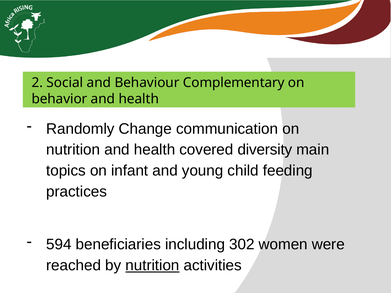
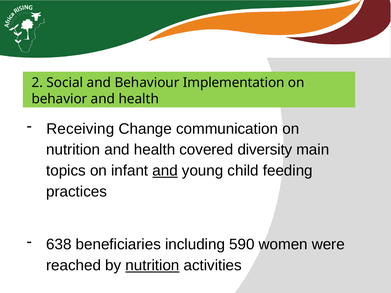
Complementary: Complementary -> Implementation
Randomly: Randomly -> Receiving
and at (165, 171) underline: none -> present
594: 594 -> 638
302: 302 -> 590
